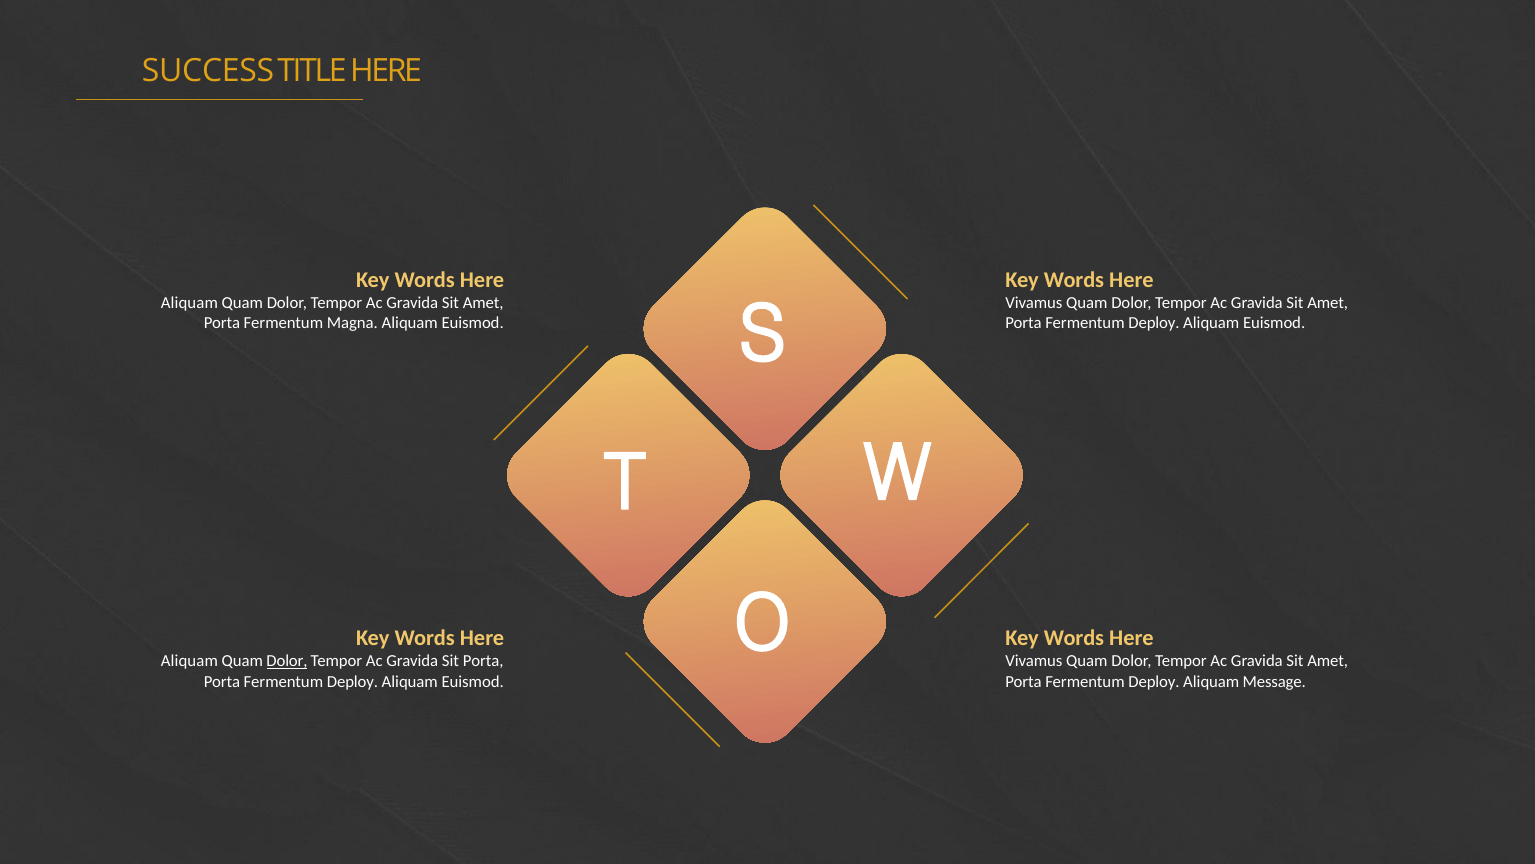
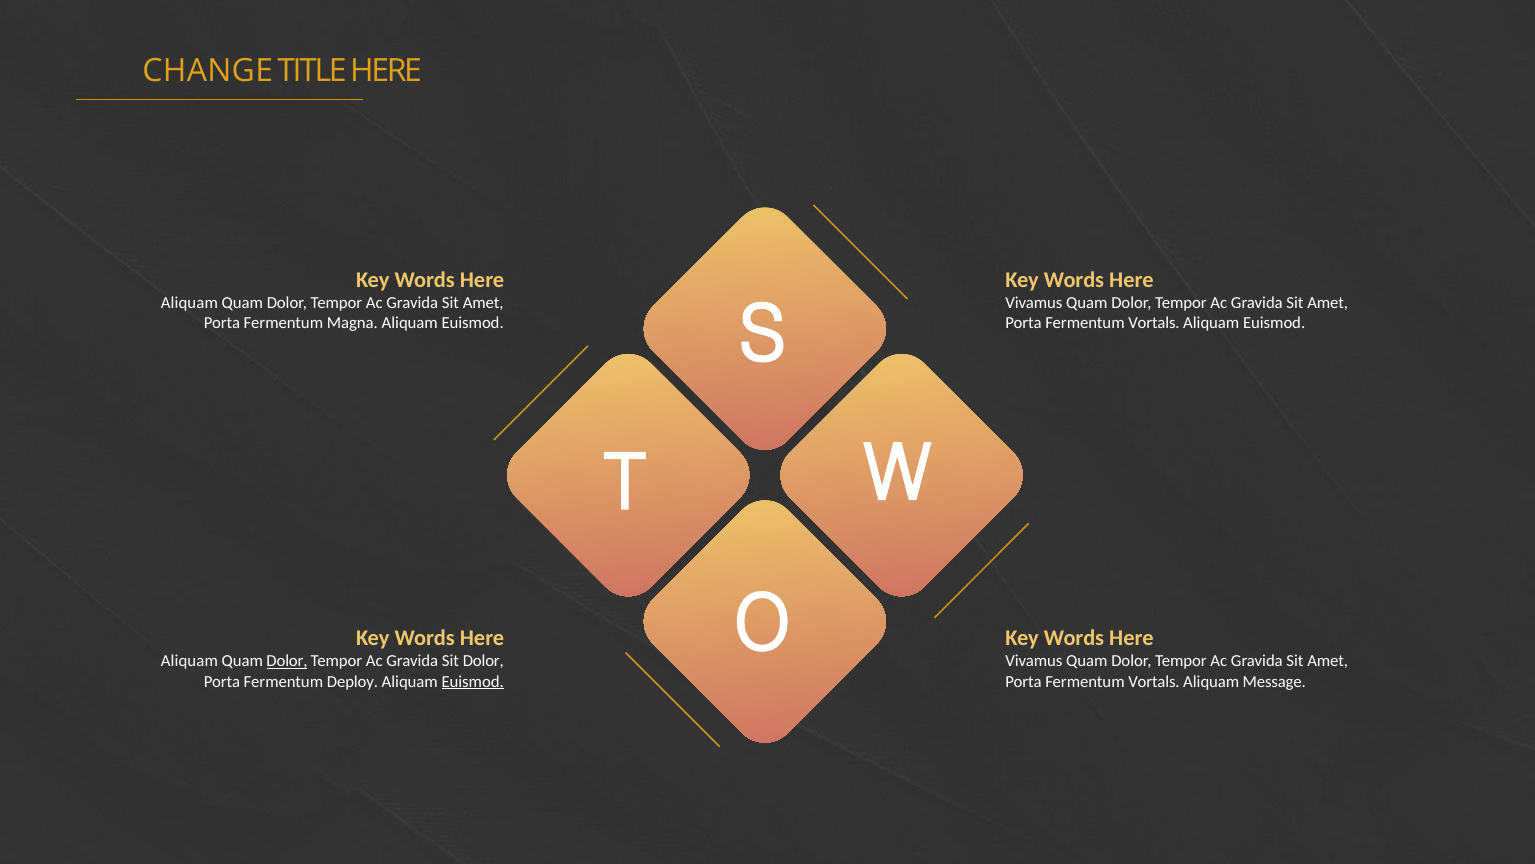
SUCCESS: SUCCESS -> CHANGE
Deploy at (1154, 323): Deploy -> Vortals
Sit Porta: Porta -> Dolor
Euismod at (473, 681) underline: none -> present
Deploy at (1154, 681): Deploy -> Vortals
